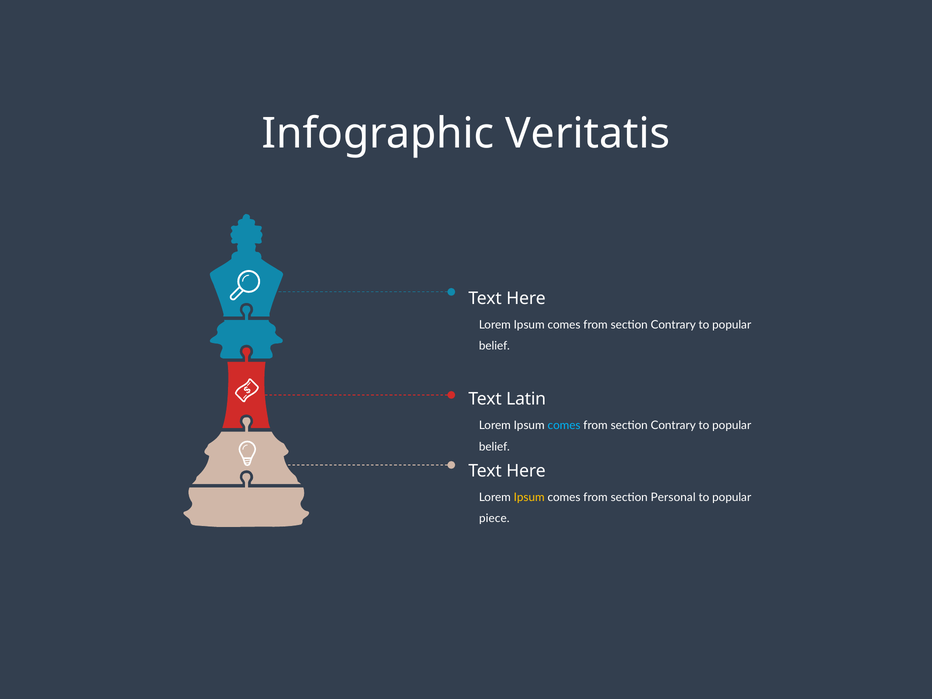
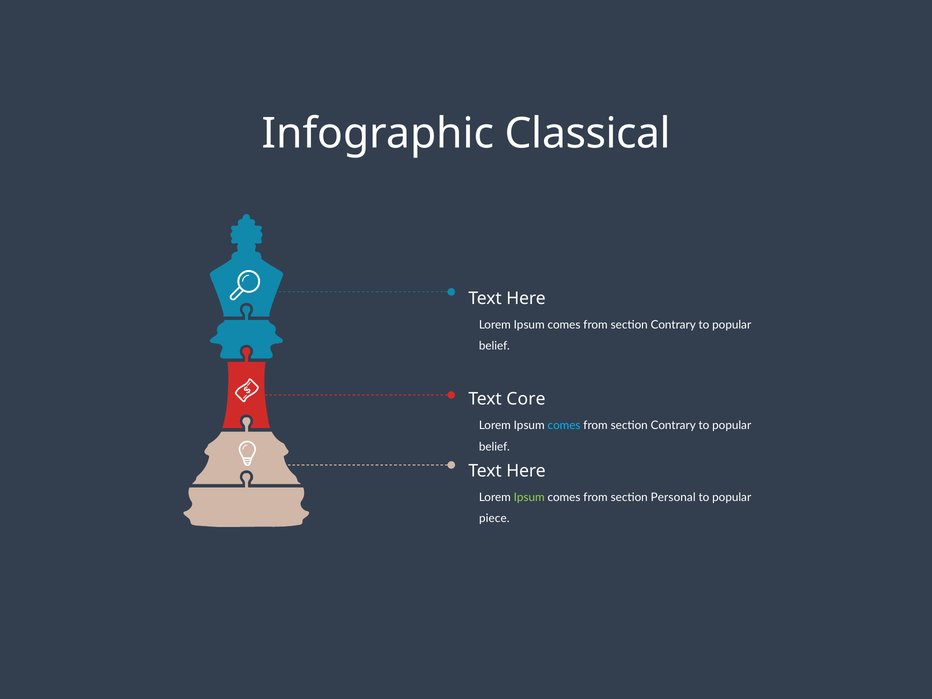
Veritatis: Veritatis -> Classical
Latin: Latin -> Core
Ipsum at (529, 497) colour: yellow -> light green
